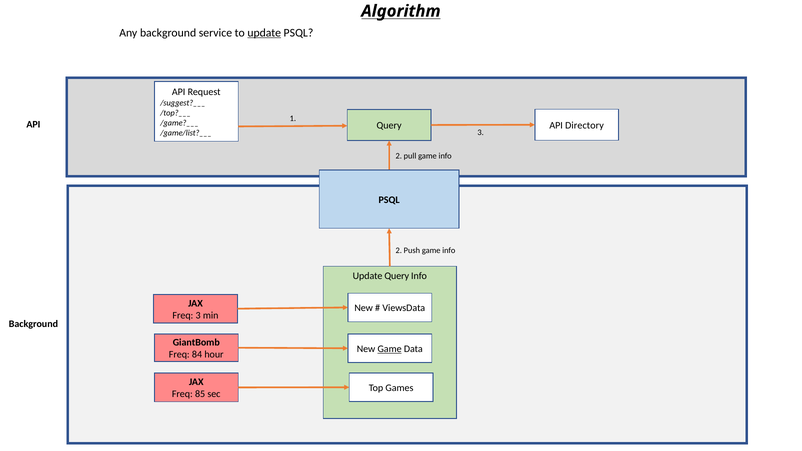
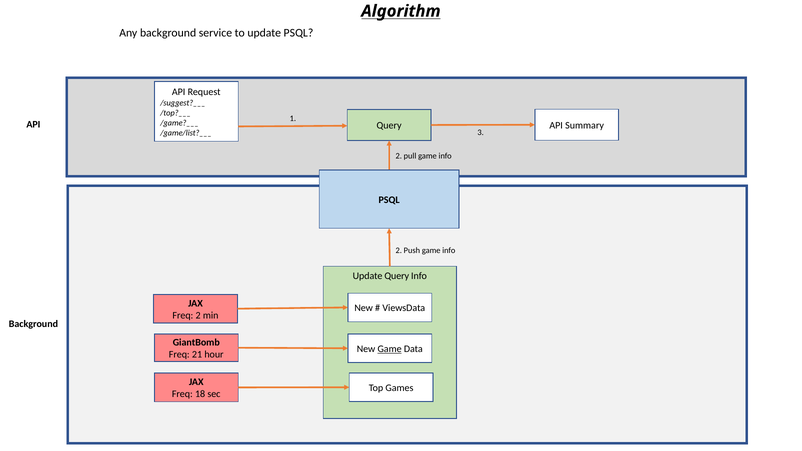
update at (264, 33) underline: present -> none
Directory: Directory -> Summary
Freq 3: 3 -> 2
84: 84 -> 21
85: 85 -> 18
